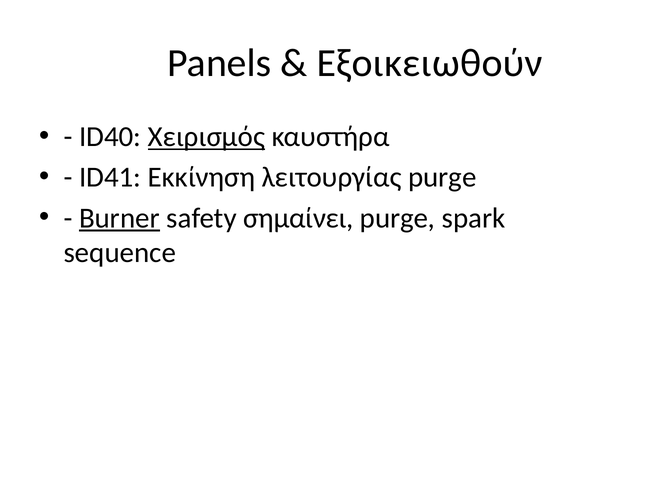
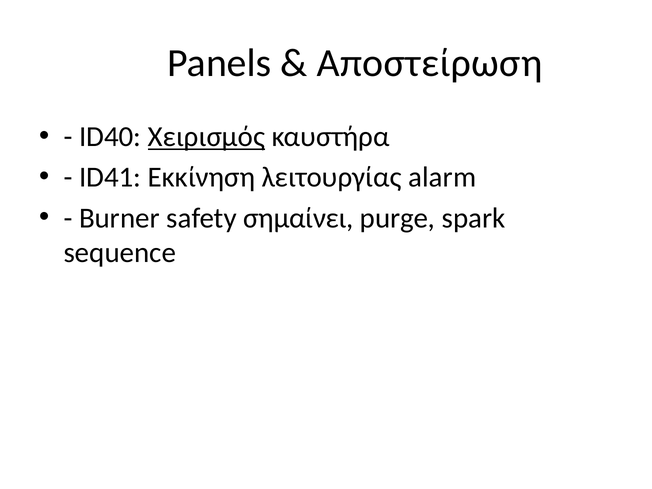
Εξοικειωθούν: Εξοικειωθούν -> Αποστείρωση
λειτουργίας purge: purge -> alarm
Burner underline: present -> none
